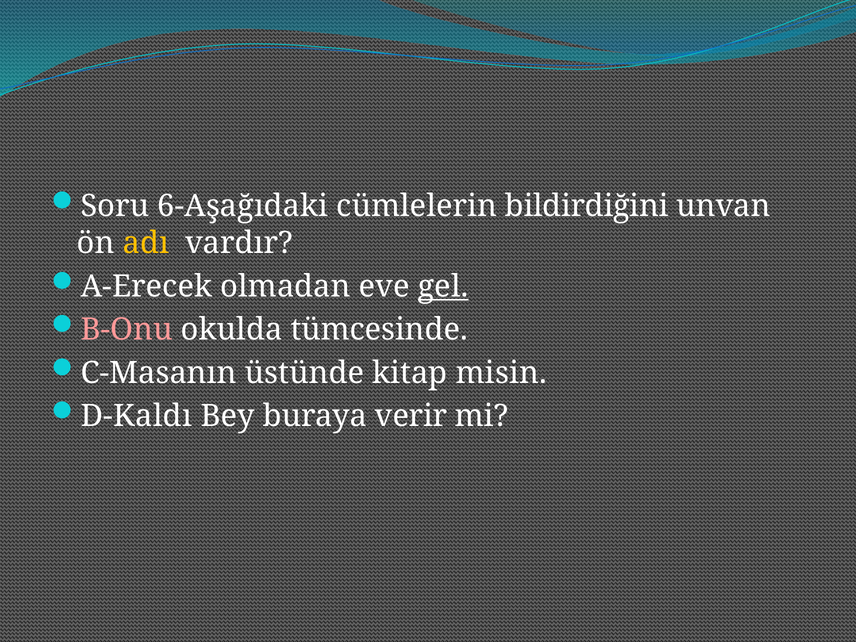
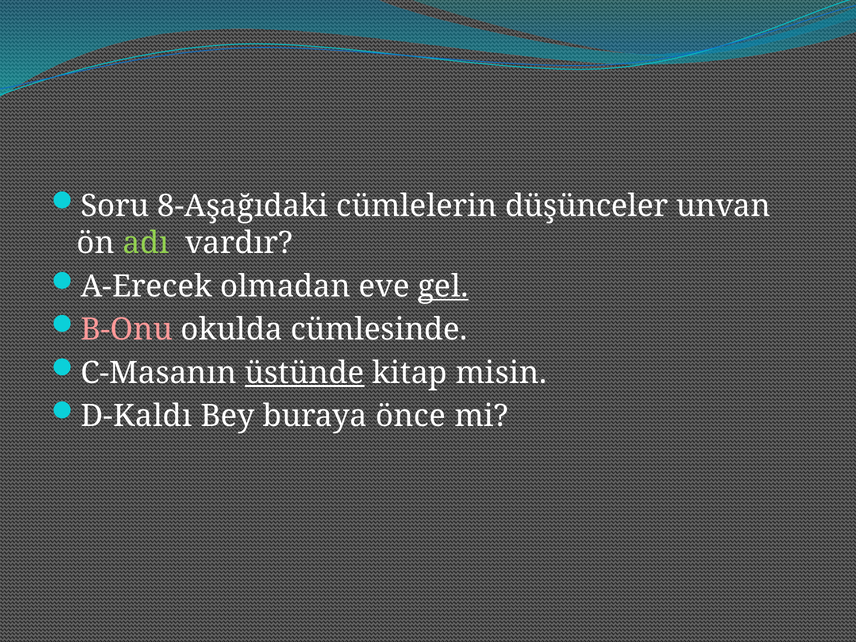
6-Aşağıdaki: 6-Aşağıdaki -> 8-Aşağıdaki
bildirdiğini: bildirdiğini -> düşünceler
adı colour: yellow -> light green
tümcesinde: tümcesinde -> cümlesinde
üstünde underline: none -> present
verir: verir -> önce
